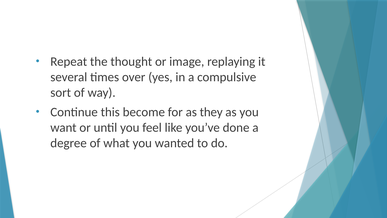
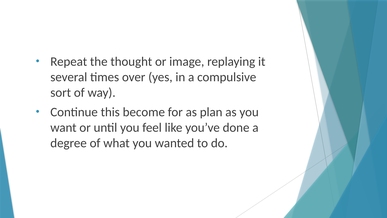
they: they -> plan
